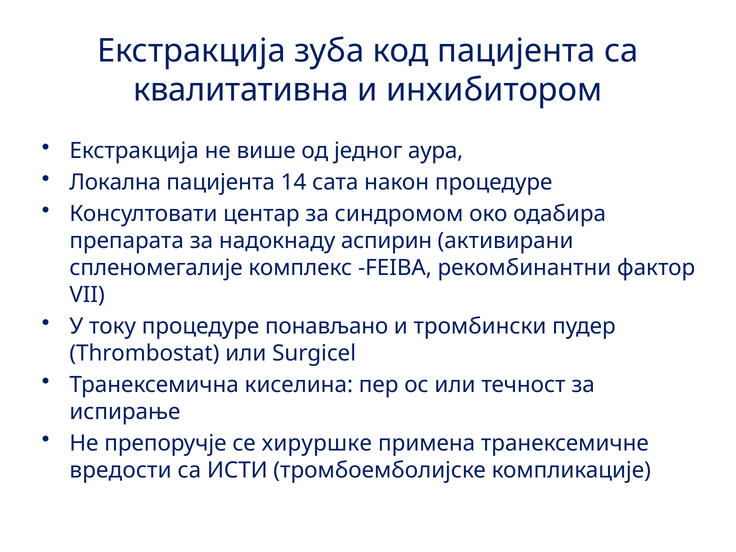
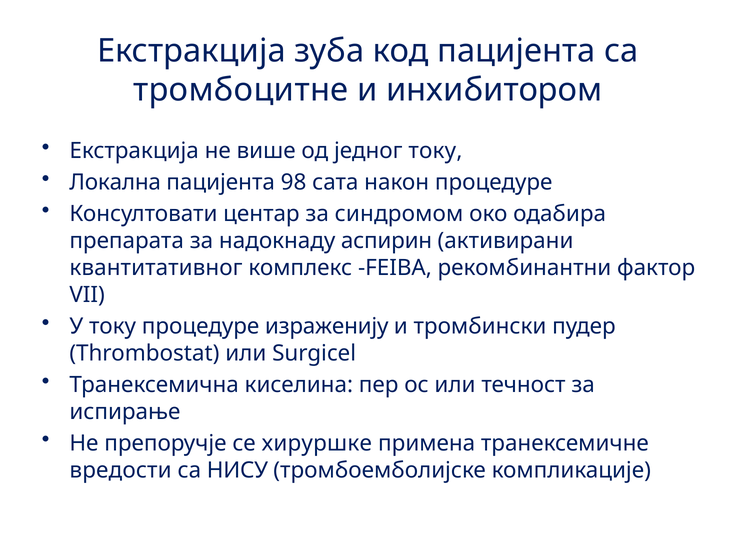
квалитативна: квалитативна -> тромбоцитне
једног аура: аура -> току
14: 14 -> 98
спленомегалије: спленомегалије -> квантитативног
понављано: понављано -> израженију
ИСТИ: ИСТИ -> НИСУ
